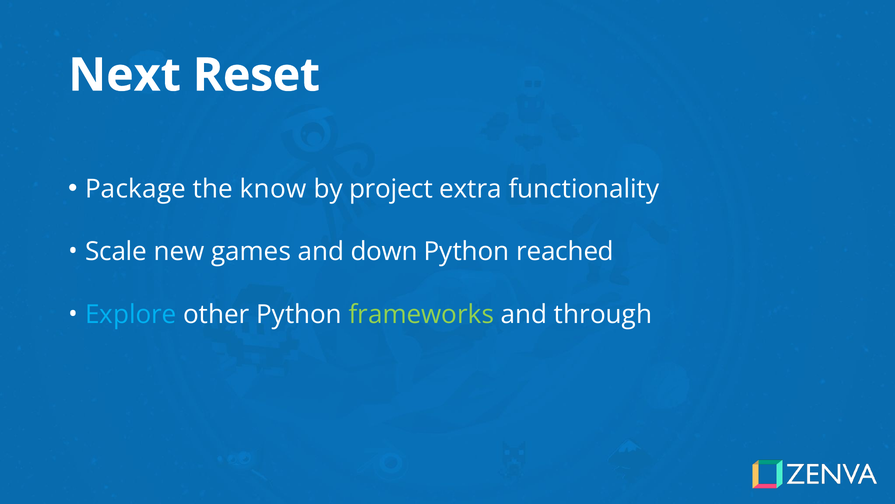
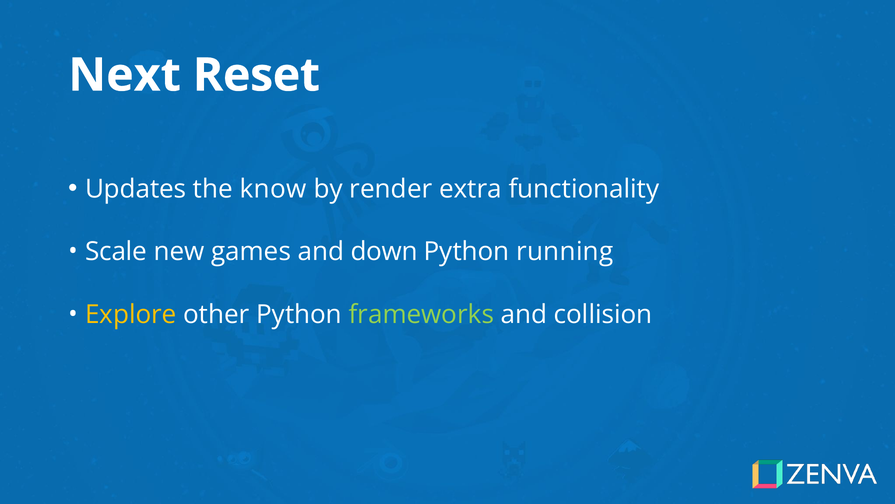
Package: Package -> Updates
project: project -> render
reached: reached -> running
Explore colour: light blue -> yellow
through: through -> collision
